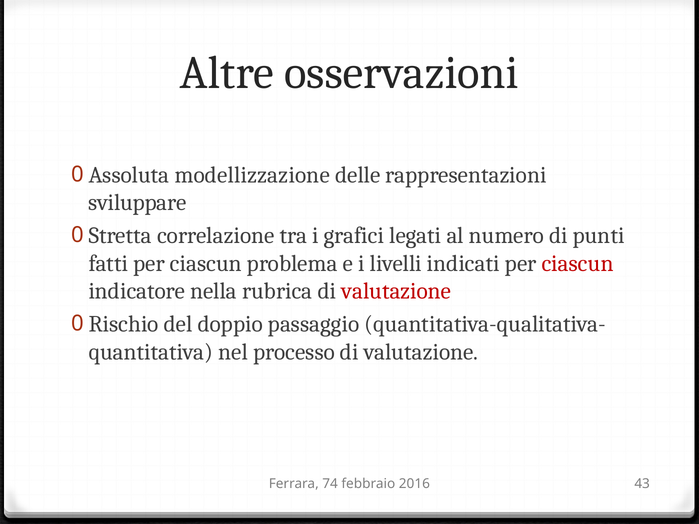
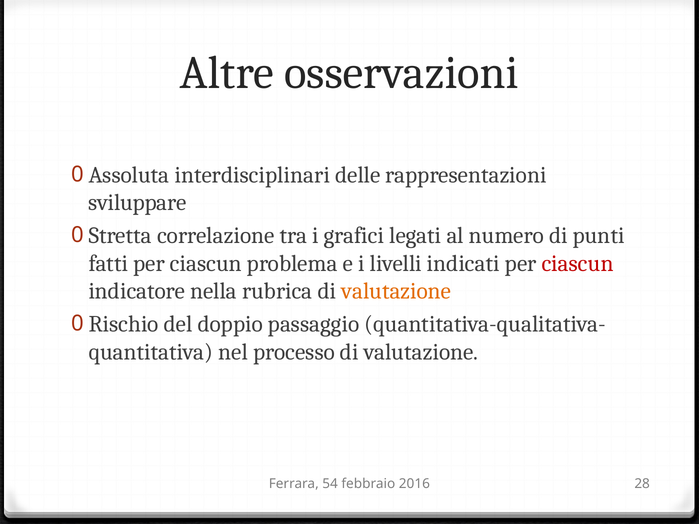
modellizzazione: modellizzazione -> interdisciplinari
valutazione at (396, 291) colour: red -> orange
74: 74 -> 54
43: 43 -> 28
